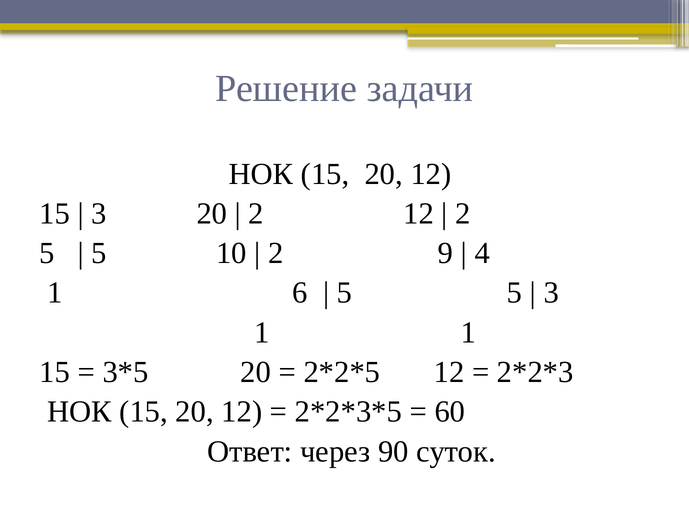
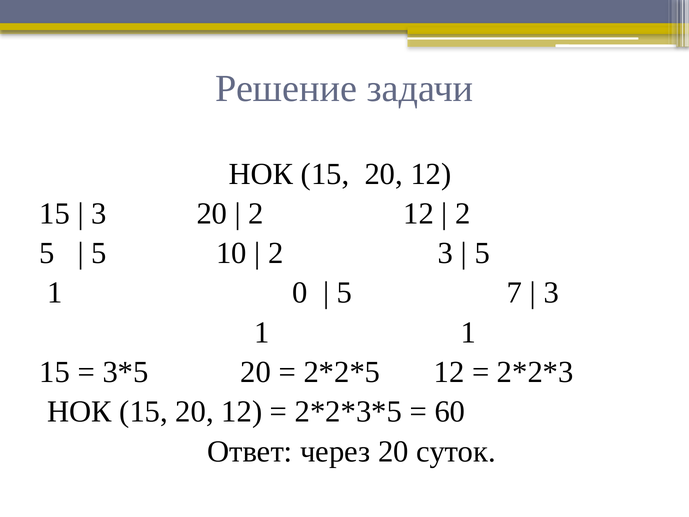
2 9: 9 -> 3
4 at (482, 253): 4 -> 5
6: 6 -> 0
5 5: 5 -> 7
через 90: 90 -> 20
